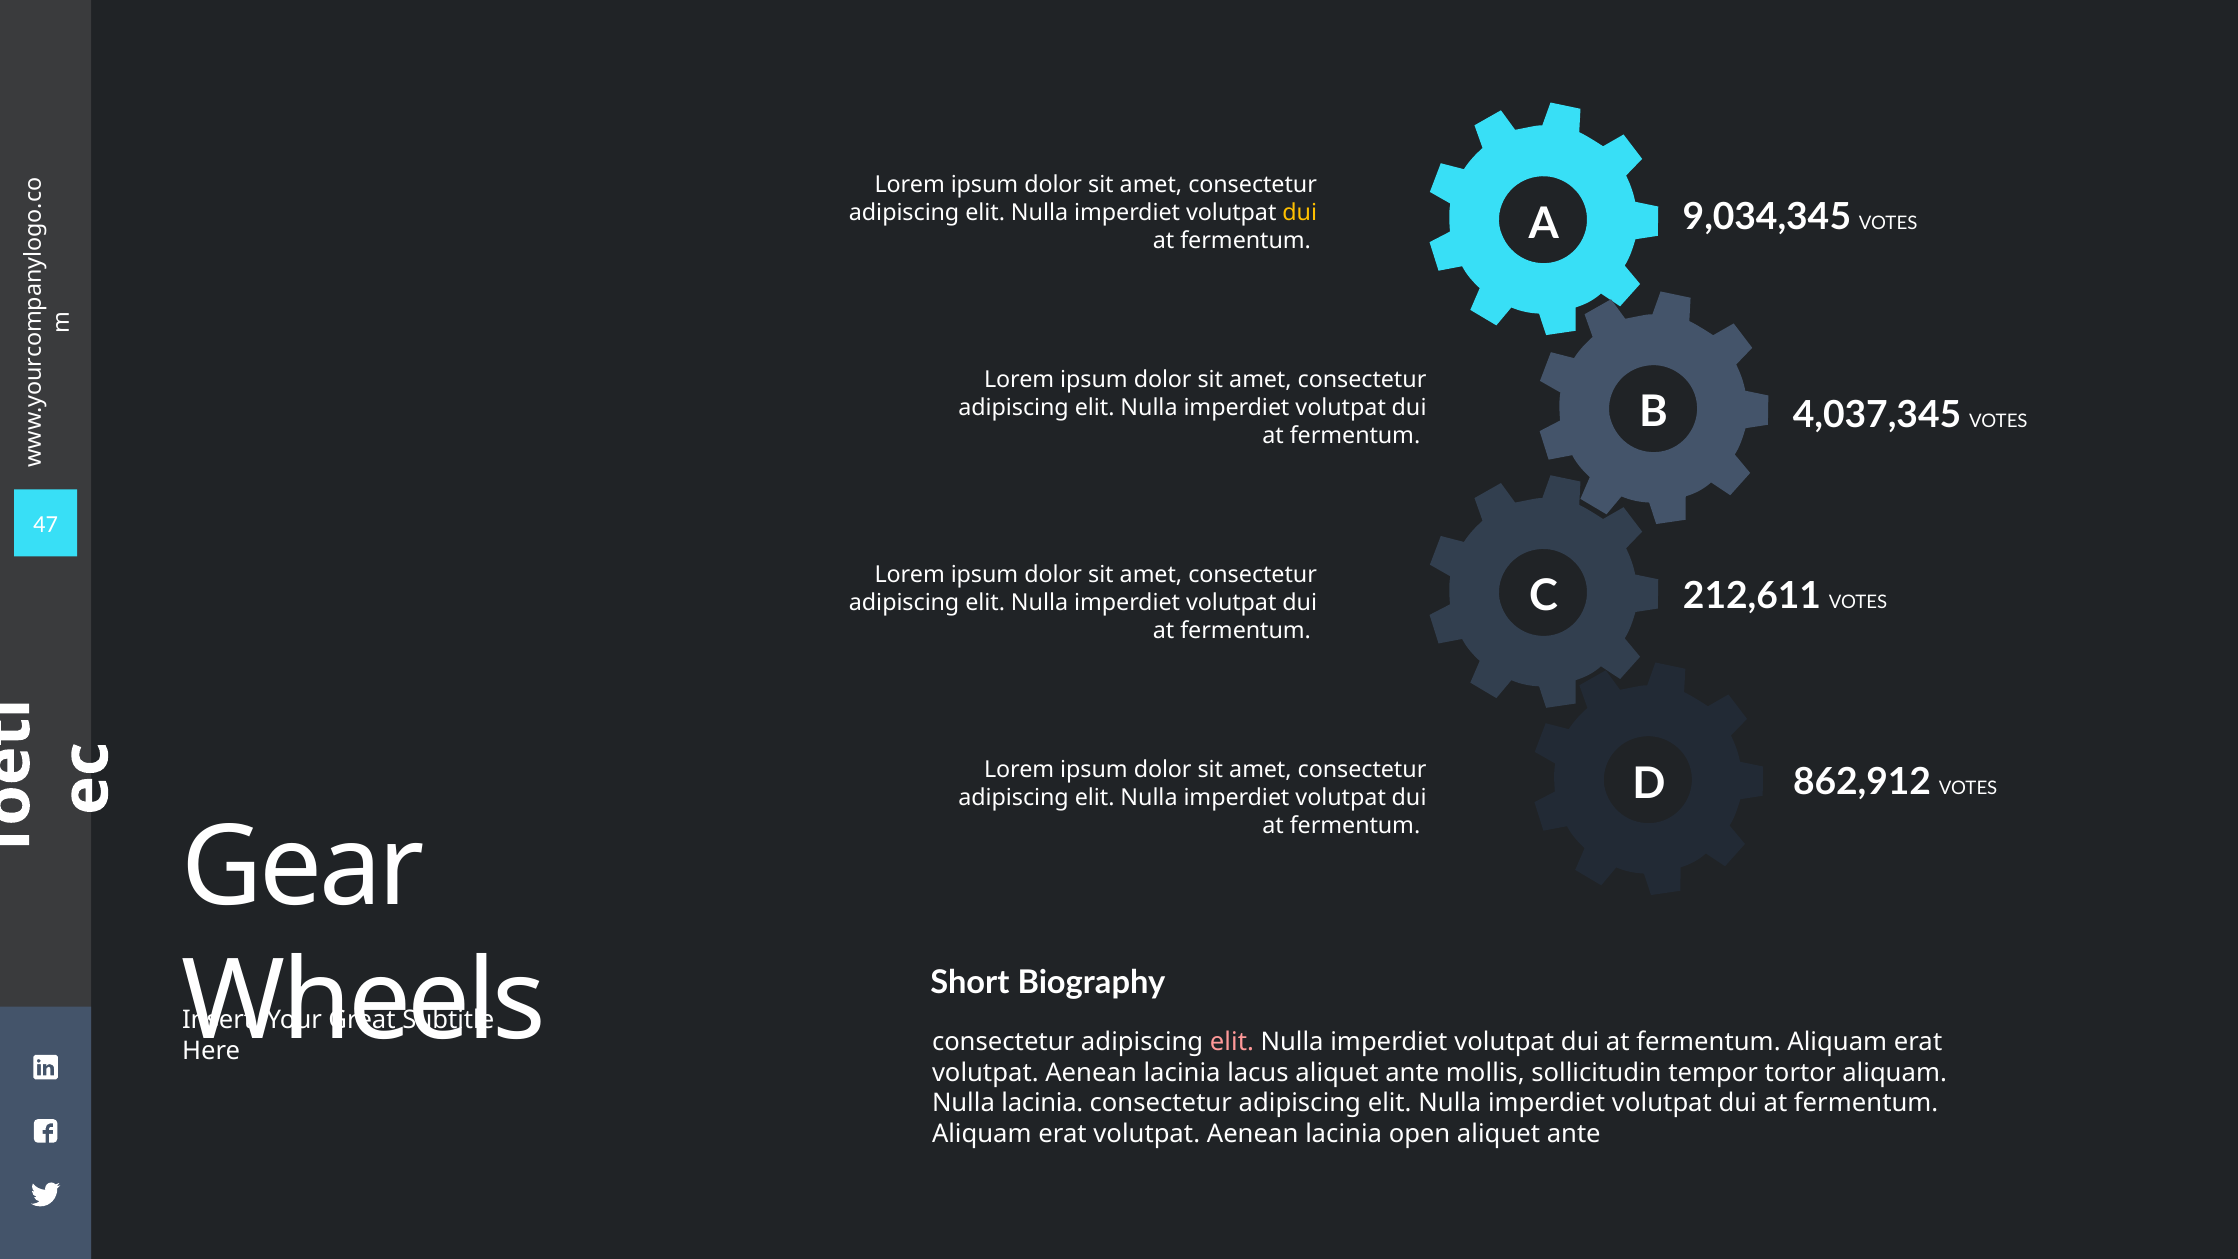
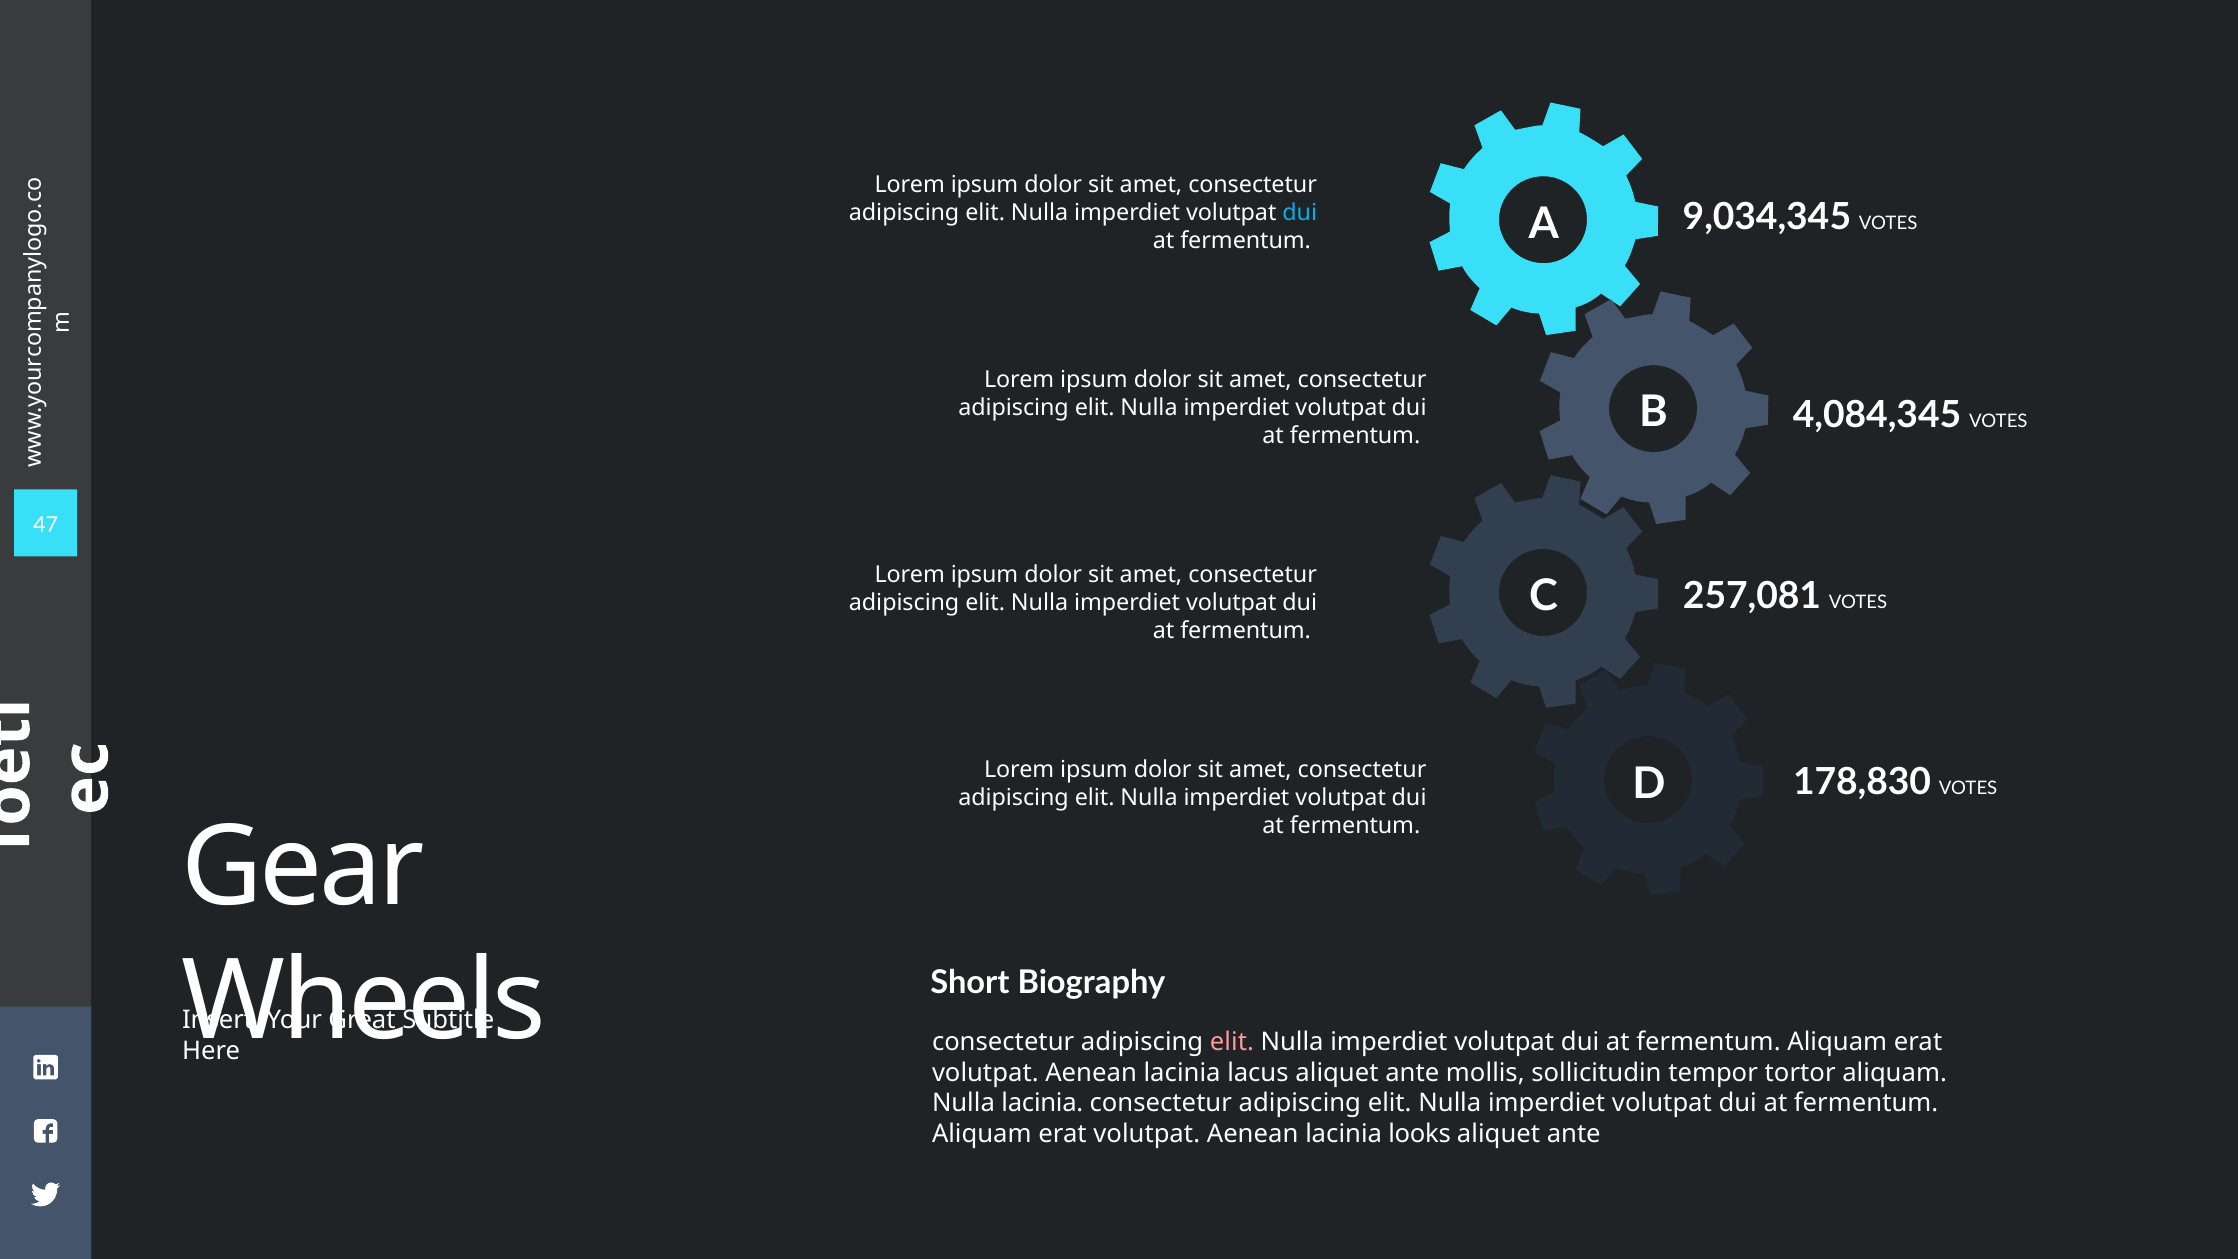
dui at (1300, 213) colour: yellow -> light blue
4,037,345: 4,037,345 -> 4,084,345
212,611: 212,611 -> 257,081
862,912: 862,912 -> 178,830
open: open -> looks
